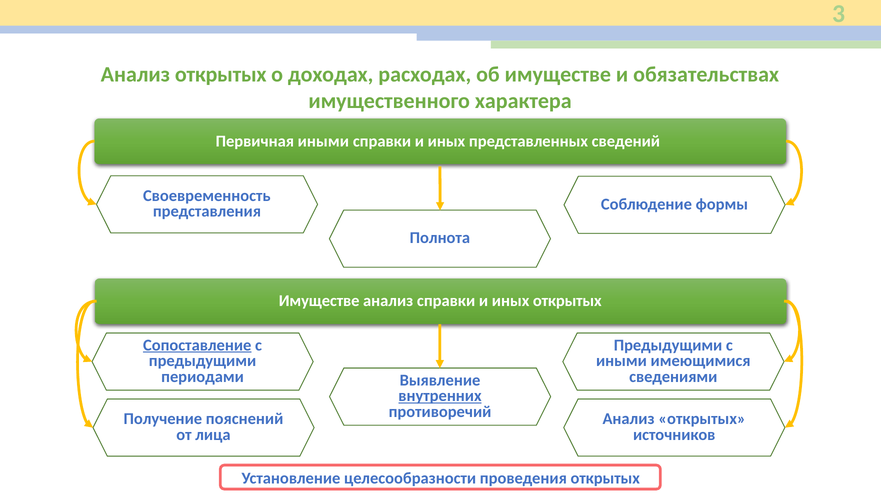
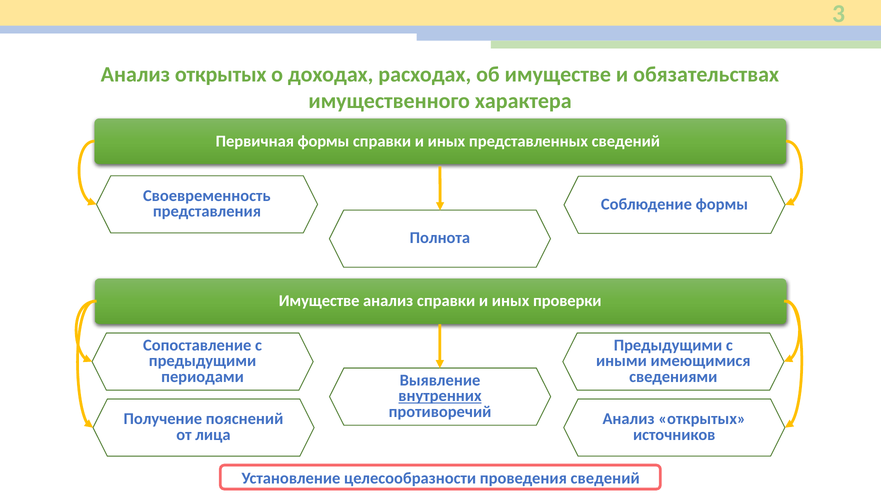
Первичная иными: иными -> формы
иных открытых: открытых -> проверки
Сопоставление underline: present -> none
проведения открытых: открытых -> сведений
